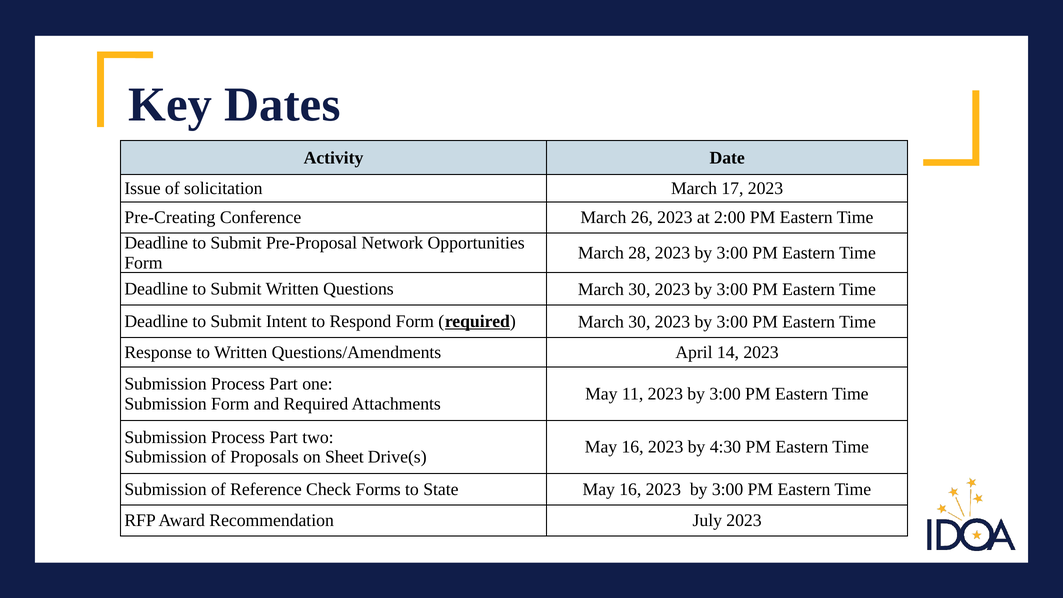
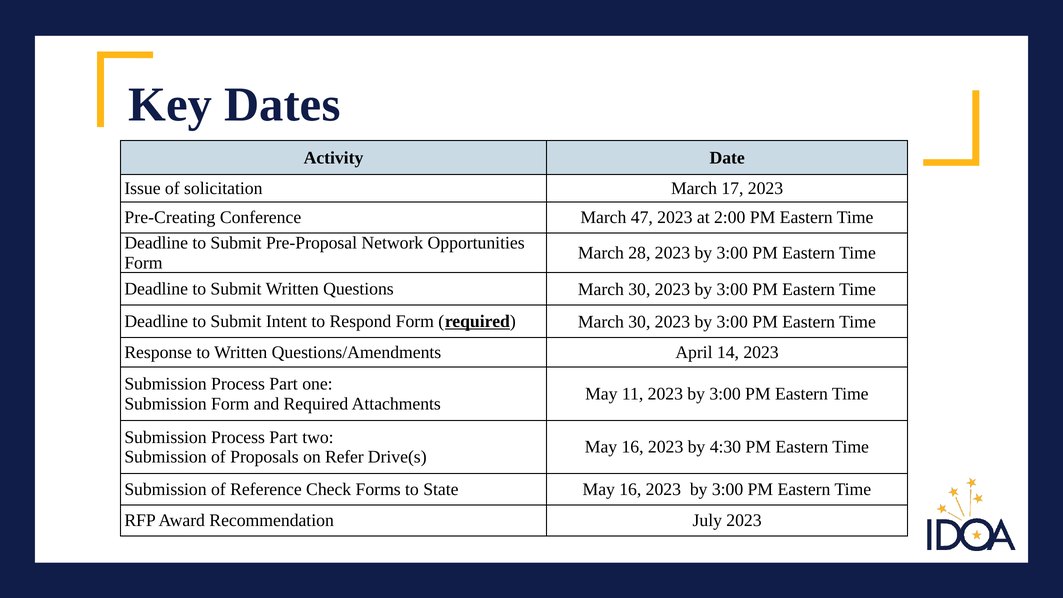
26: 26 -> 47
Sheet: Sheet -> Refer
